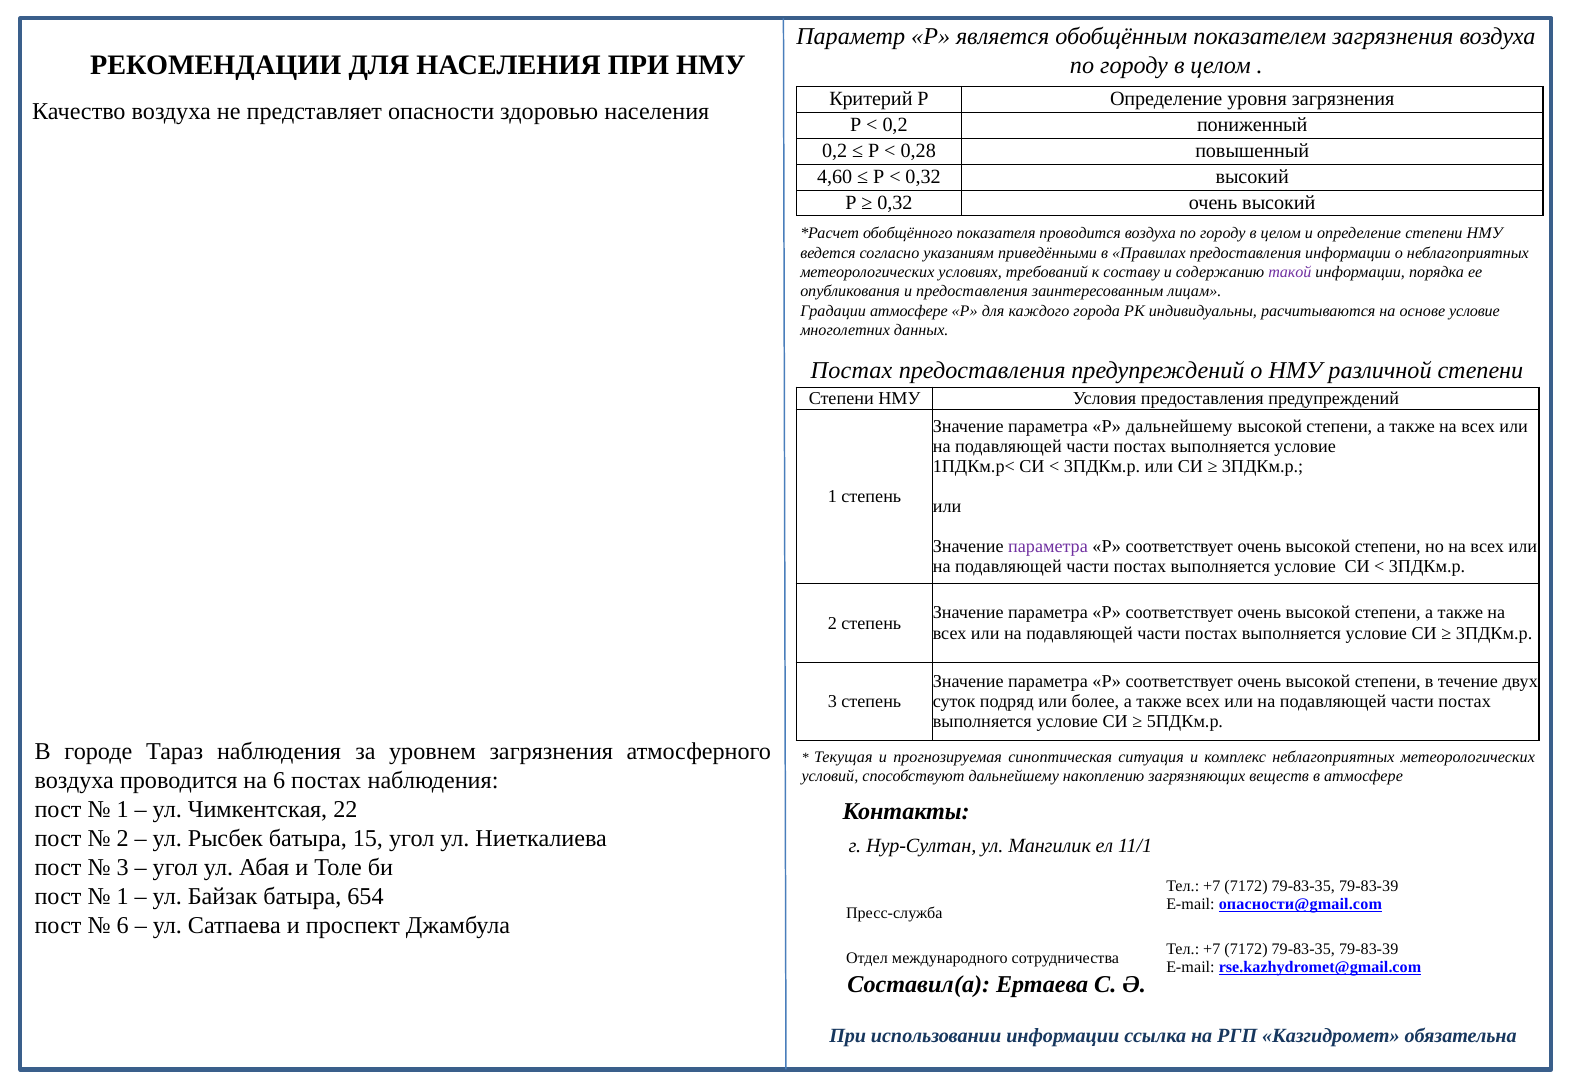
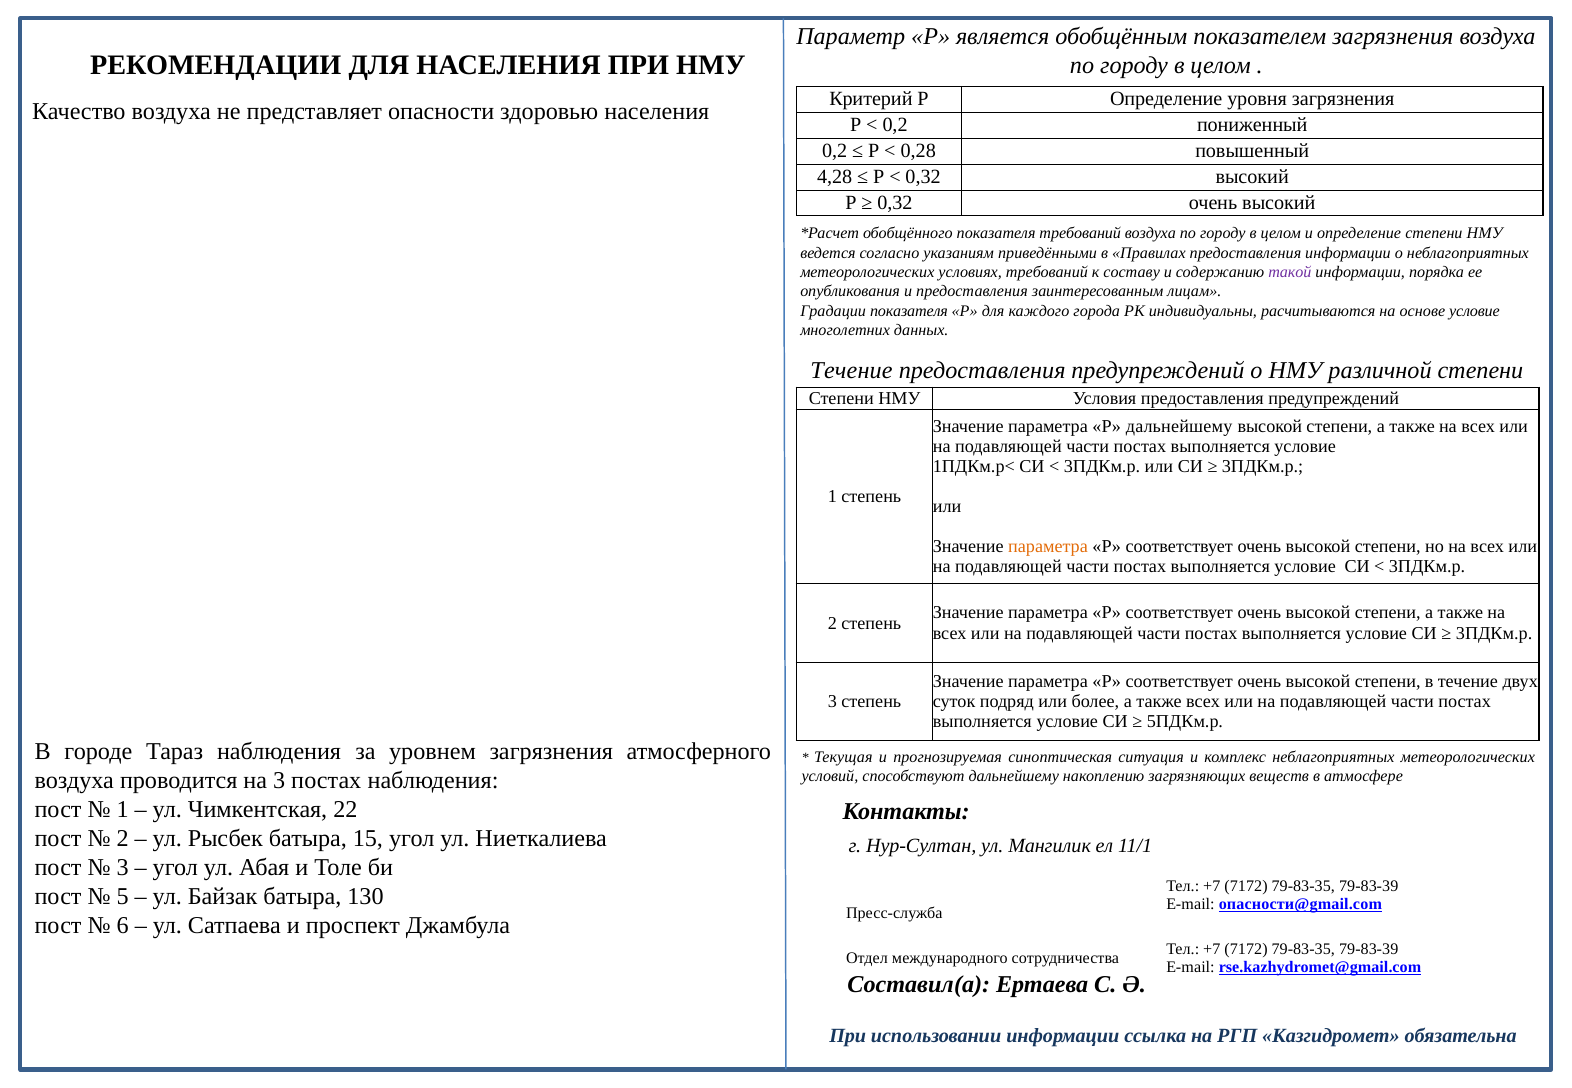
4,60: 4,60 -> 4,28
показателя проводится: проводится -> требований
Градации атмосфере: атмосфере -> показателя
Постах at (852, 371): Постах -> Течение
параметра at (1048, 547) colour: purple -> orange
на 6: 6 -> 3
1 at (123, 896): 1 -> 5
654: 654 -> 130
